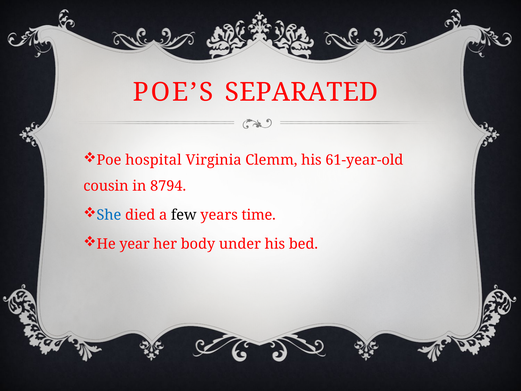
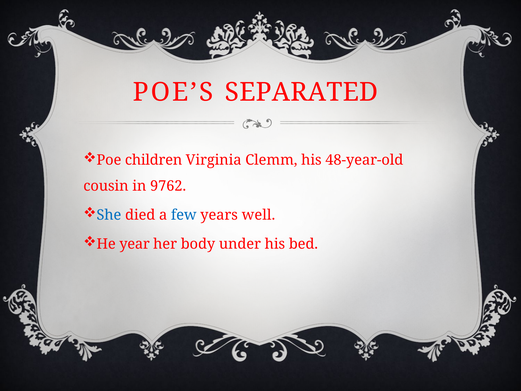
hospital: hospital -> children
61-year-old: 61-year-old -> 48-year-old
8794: 8794 -> 9762
few colour: black -> blue
time: time -> well
